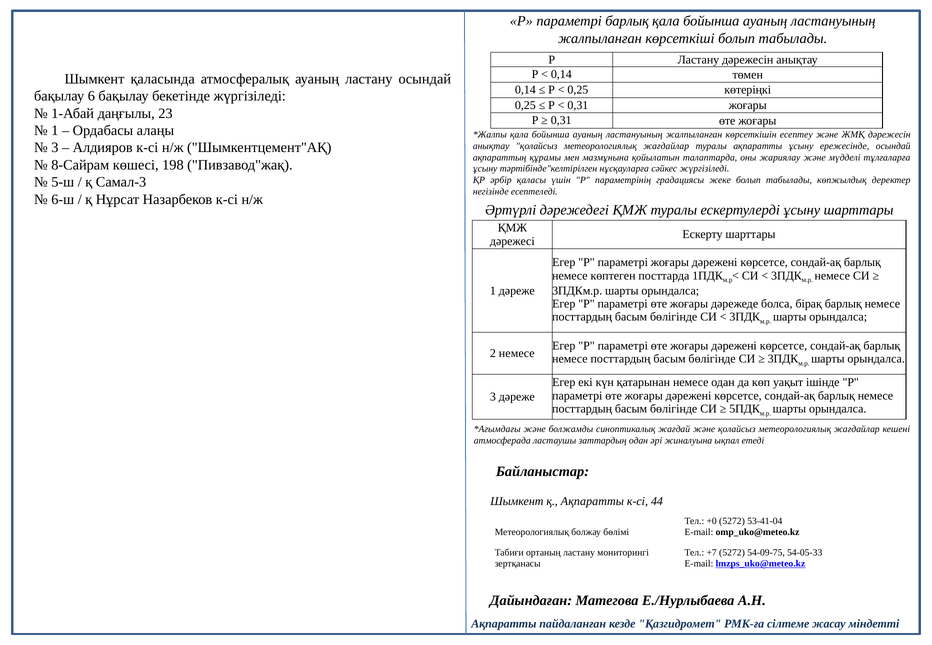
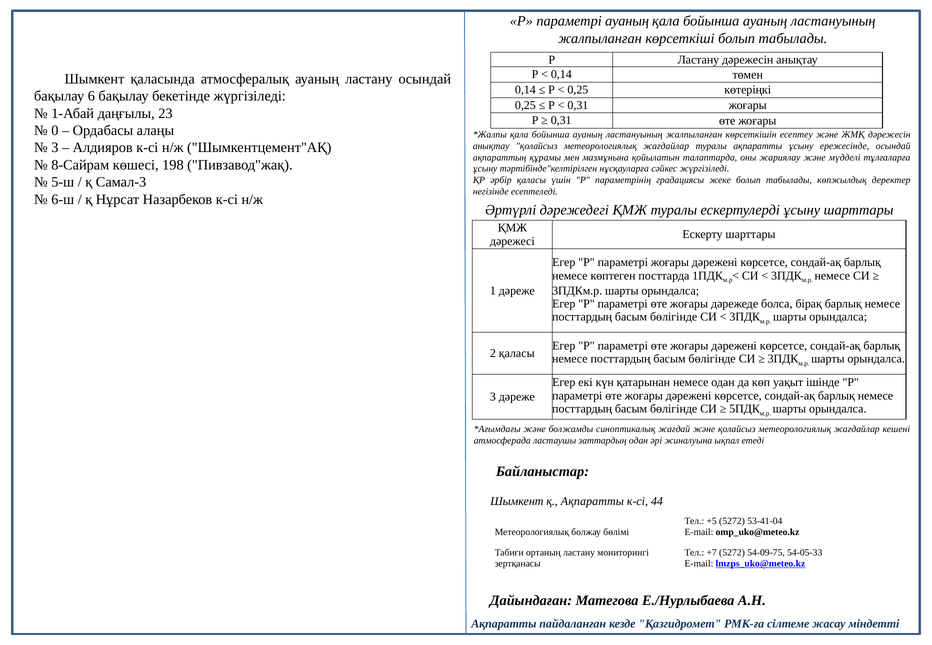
параметрі барлық: барлық -> ауаның
1 at (55, 131): 1 -> 0
2 немесе: немесе -> қаласы
+0: +0 -> +5
